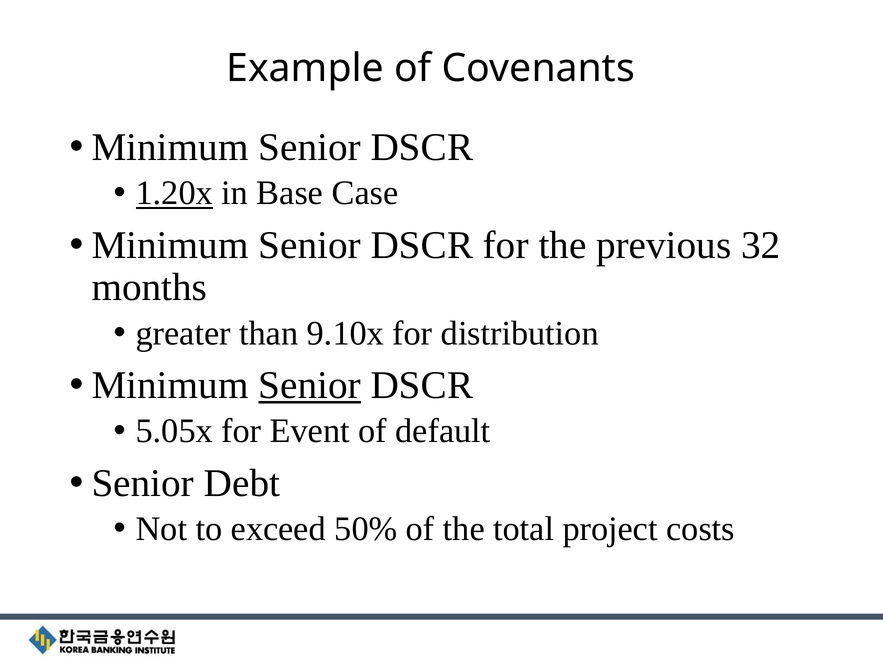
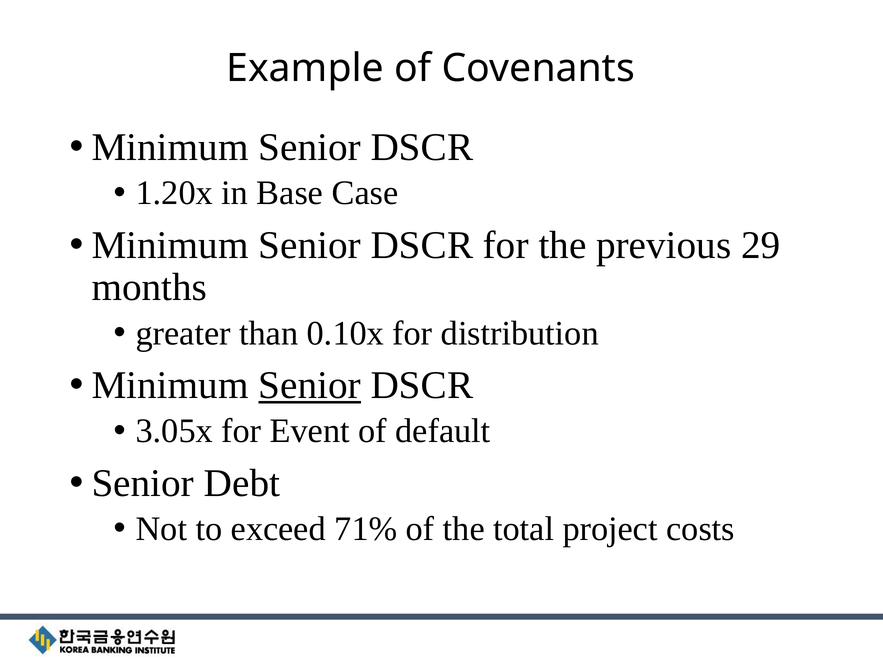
1.20x underline: present -> none
32: 32 -> 29
9.10x: 9.10x -> 0.10x
5.05x: 5.05x -> 3.05x
50%: 50% -> 71%
